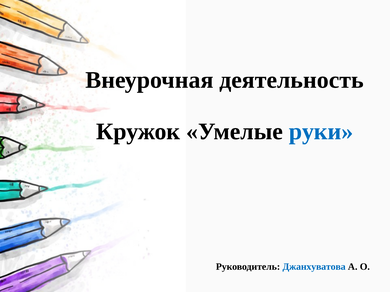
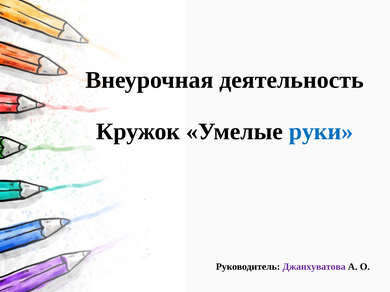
Джанхуватова colour: blue -> purple
